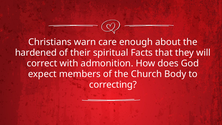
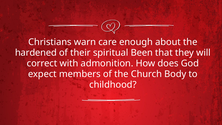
Facts: Facts -> Been
correcting: correcting -> childhood
